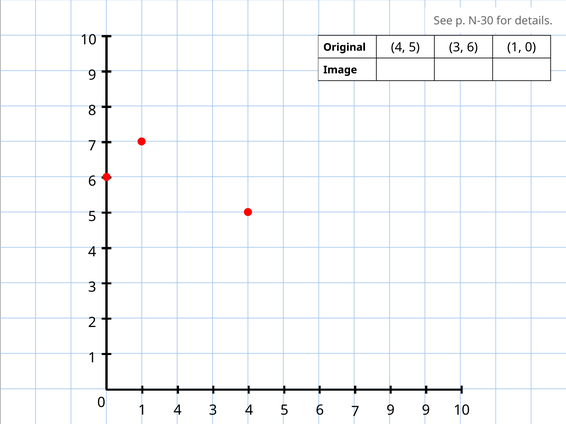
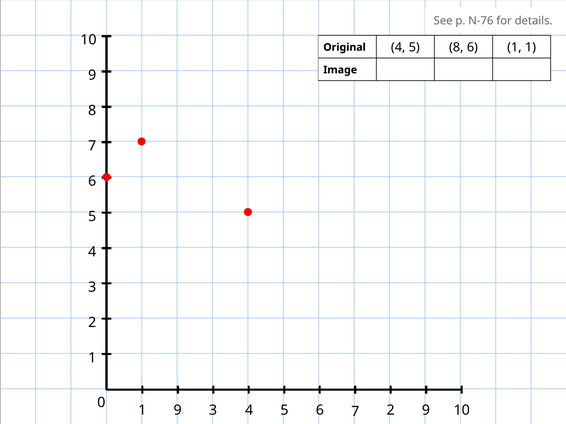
N-30: N-30 -> N-76
5 3: 3 -> 8
1 0: 0 -> 1
1 4: 4 -> 9
7 9: 9 -> 2
